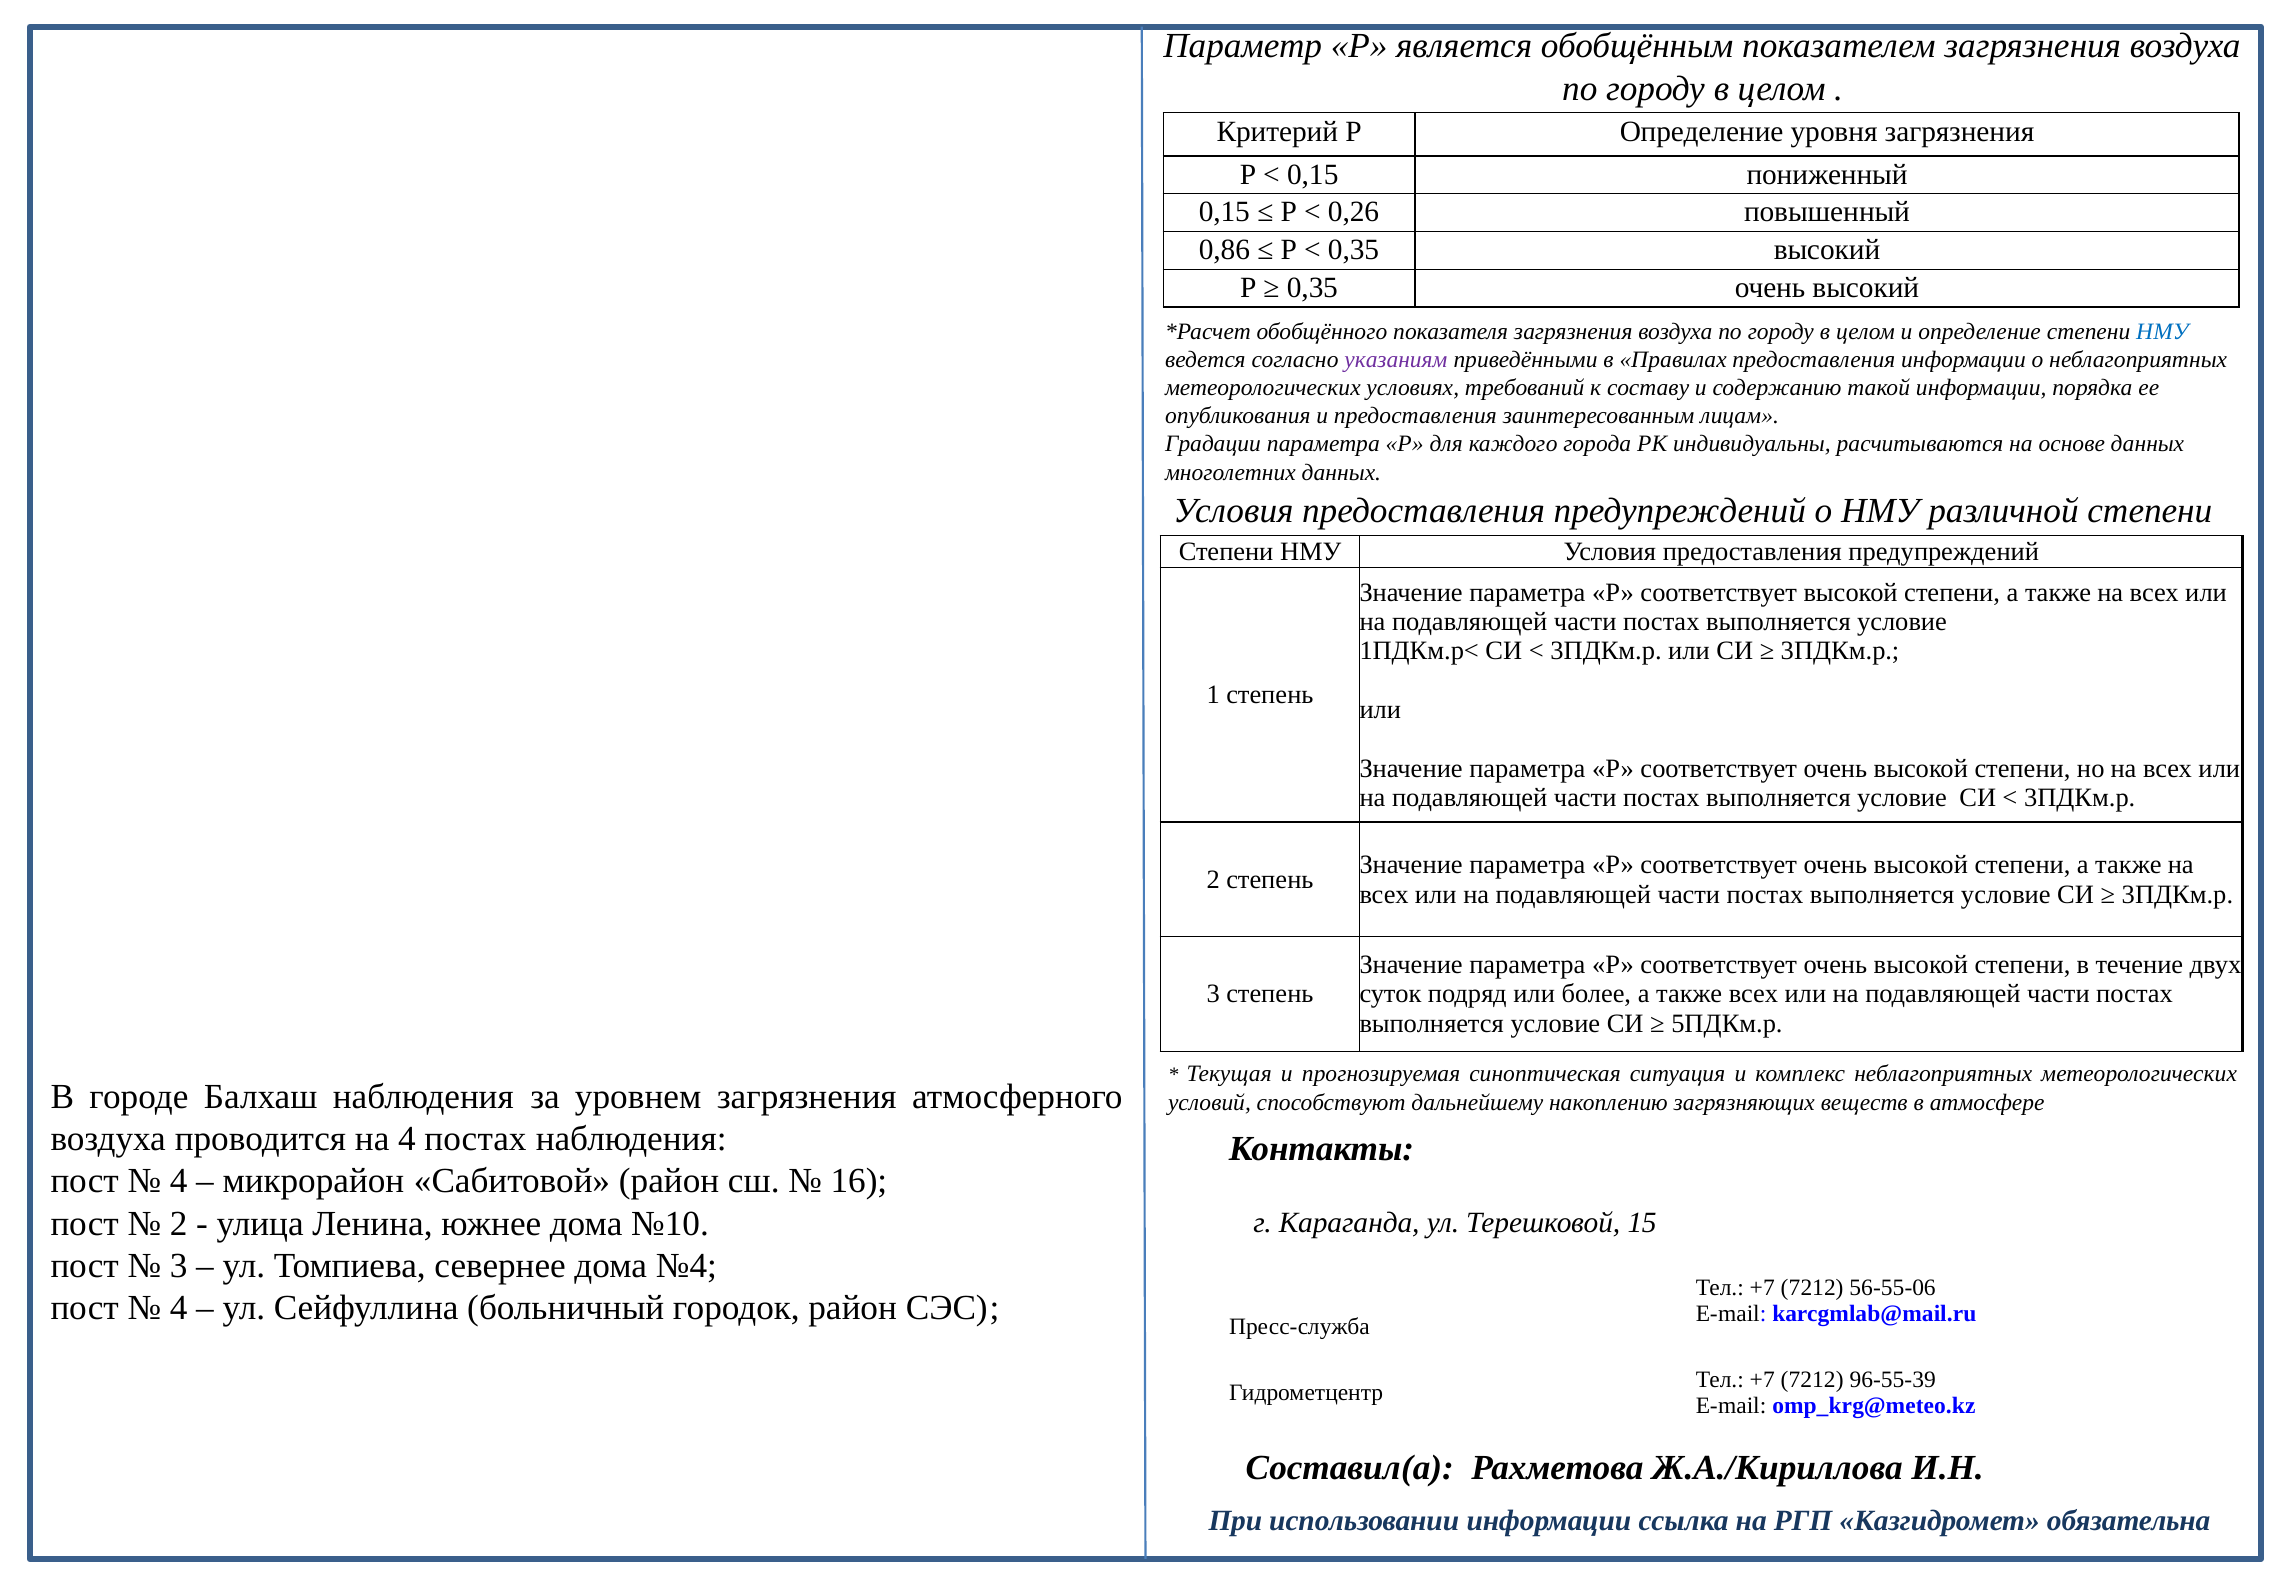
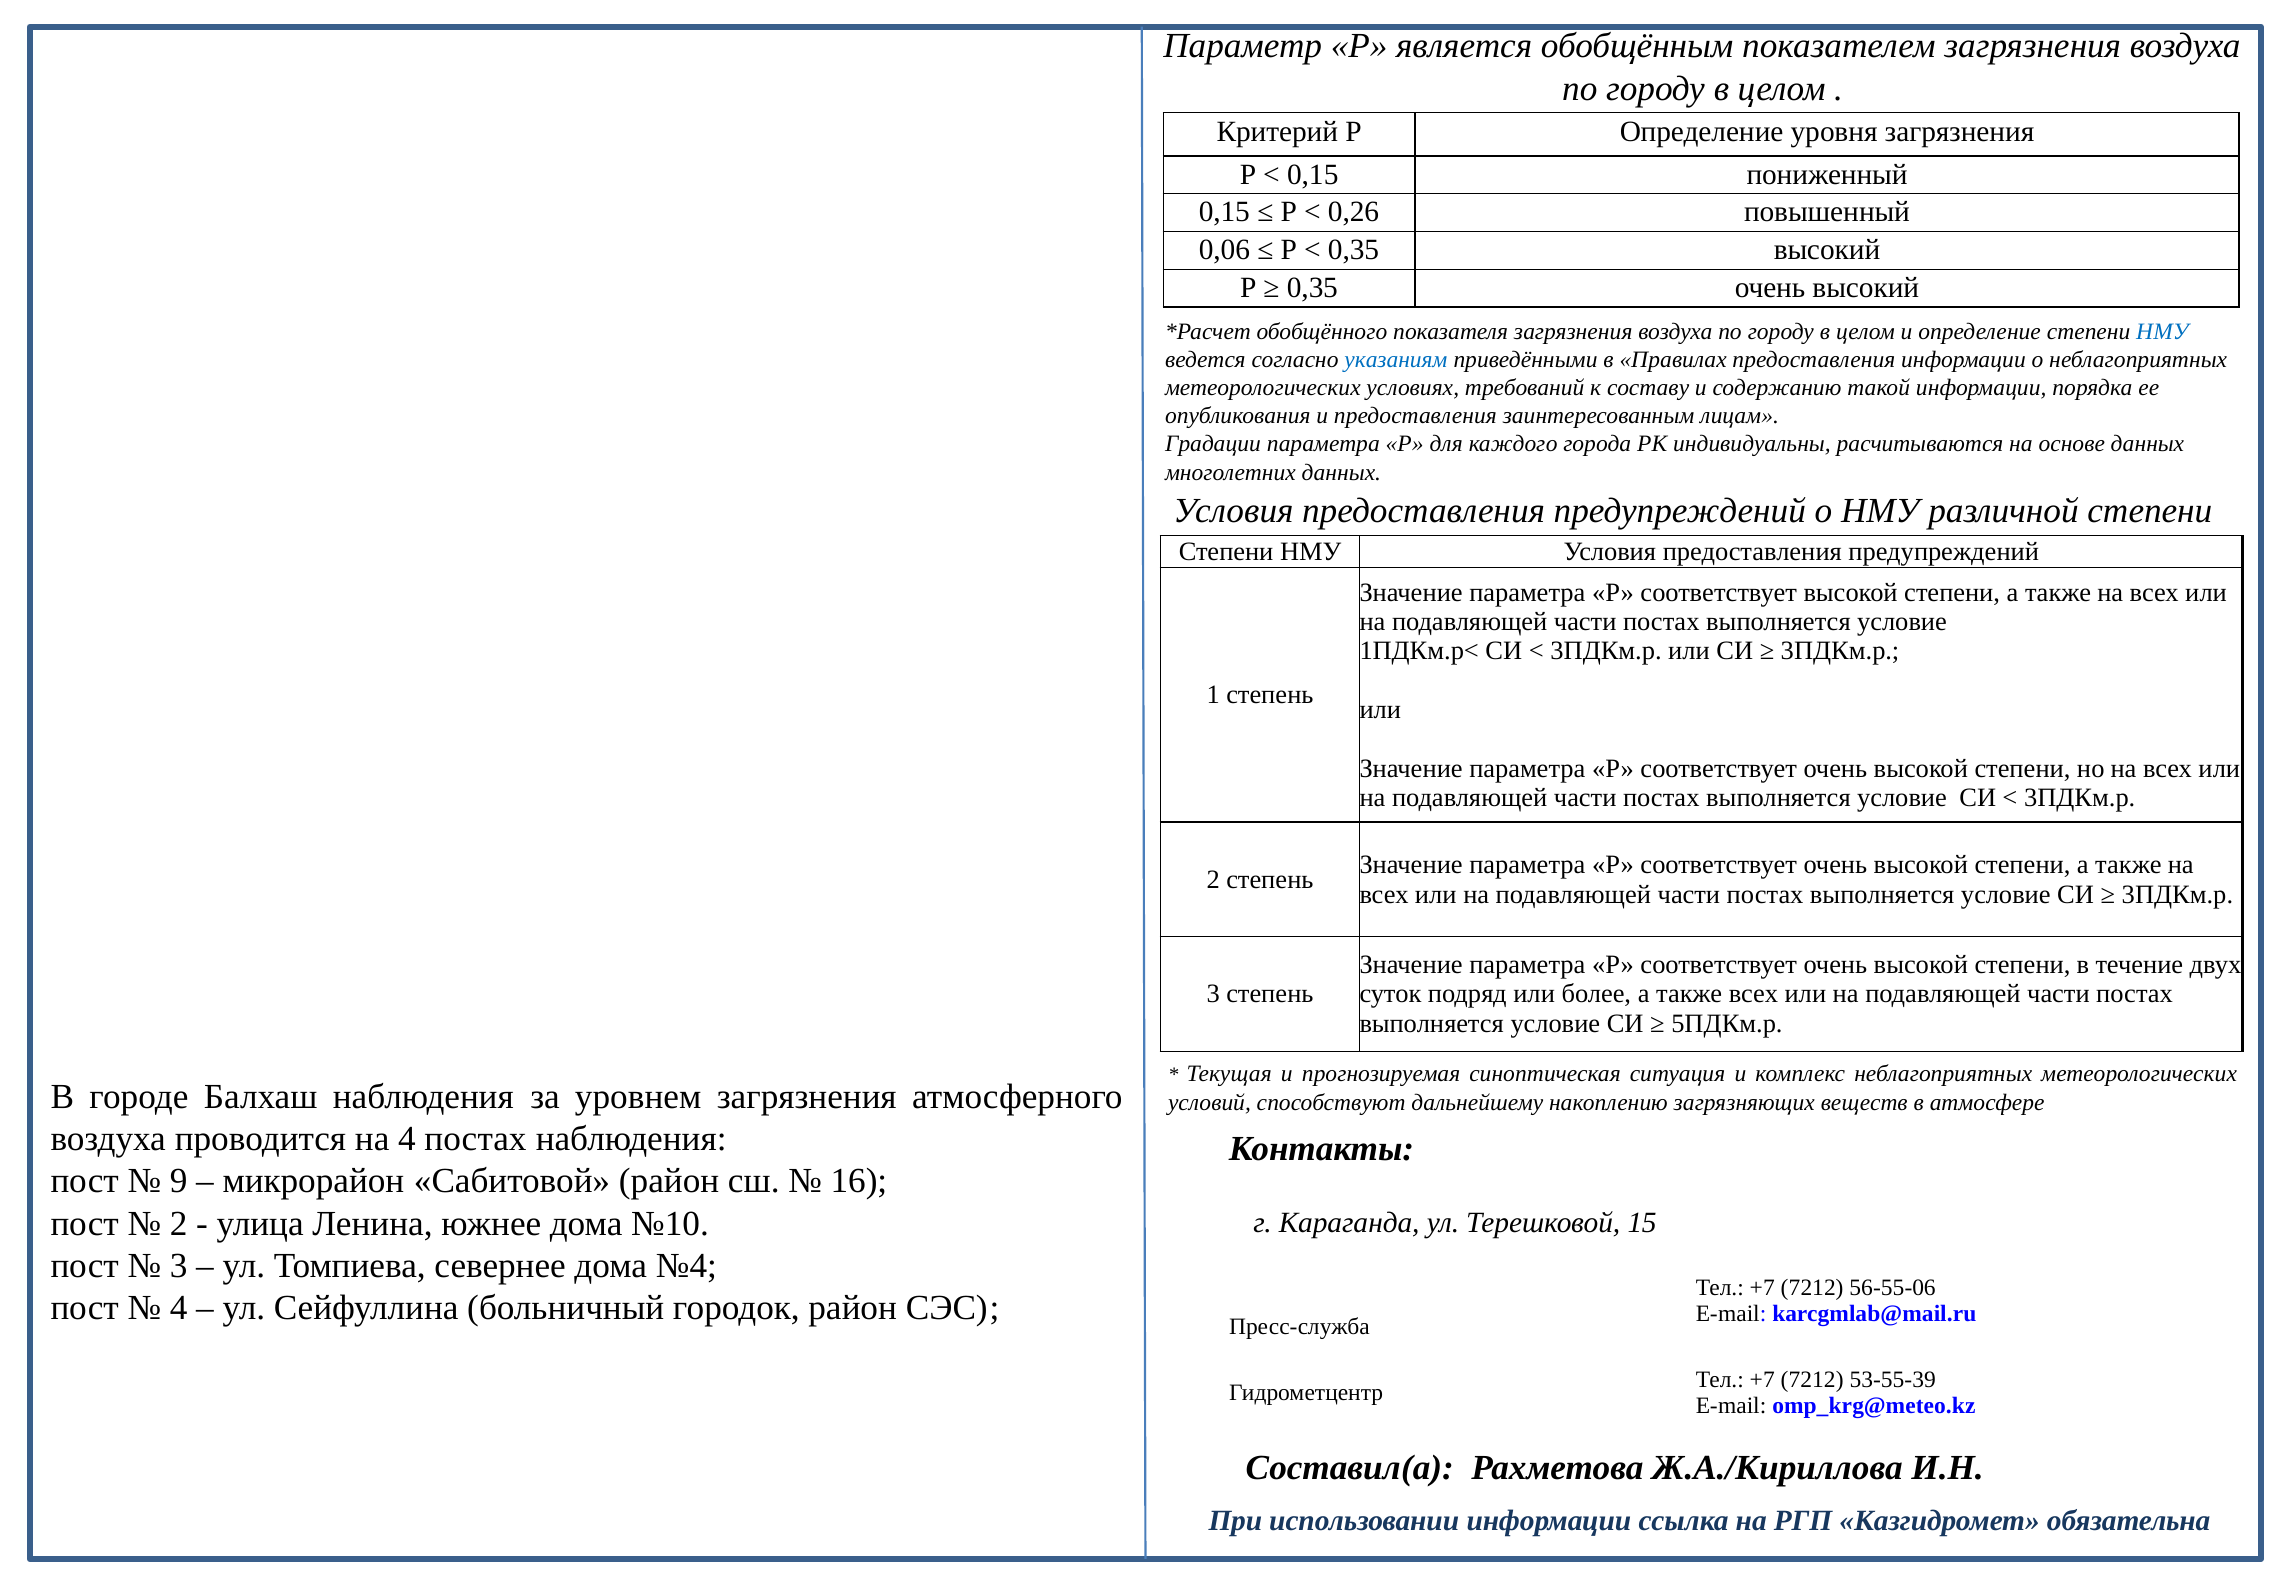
0,86: 0,86 -> 0,06
указаниям colour: purple -> blue
4 at (179, 1181): 4 -> 9
96-55-39: 96-55-39 -> 53-55-39
